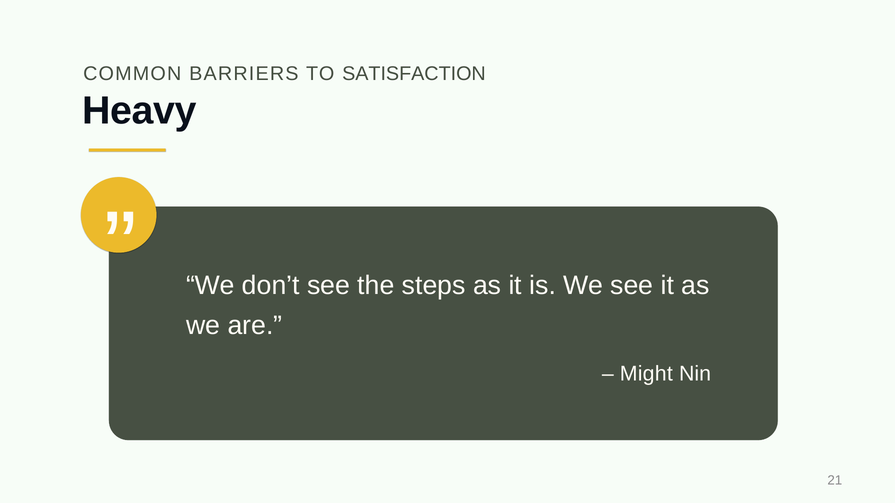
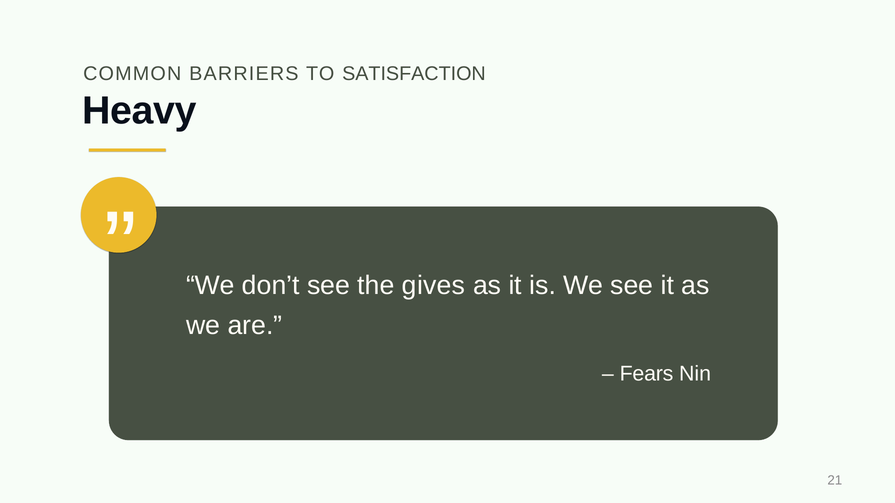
steps: steps -> gives
Might: Might -> Fears
